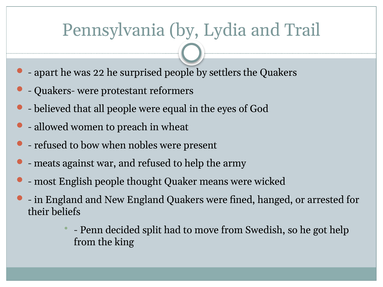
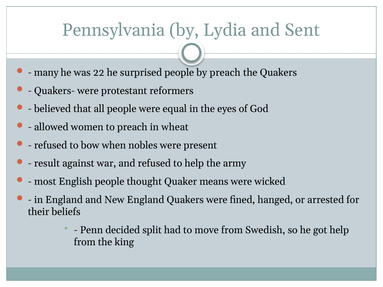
Trail: Trail -> Sent
apart: apart -> many
by settlers: settlers -> preach
meats: meats -> result
